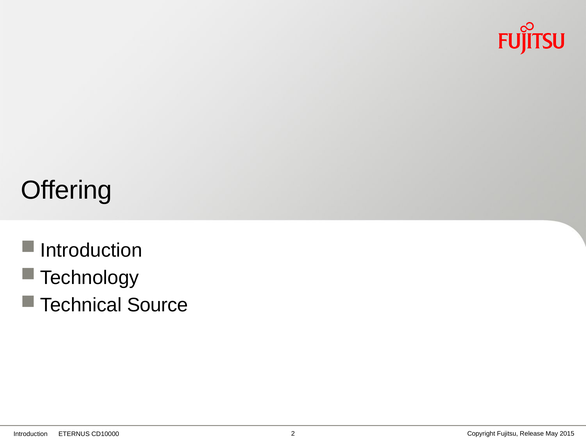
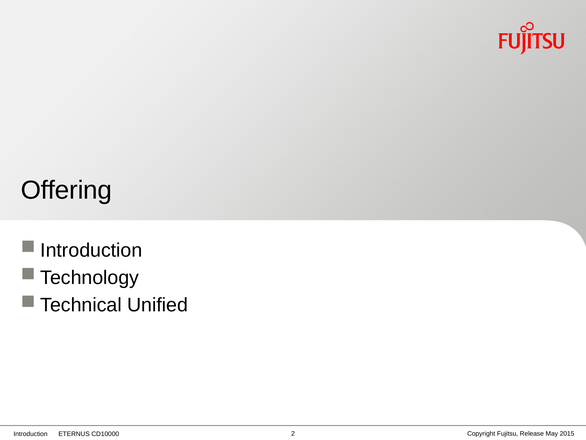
Source: Source -> Unified
